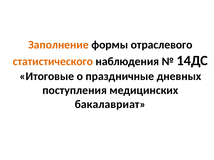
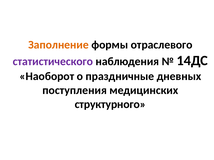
статистического colour: orange -> purple
Итоговые: Итоговые -> Наоборот
бакалавриат: бакалавриат -> структурного
